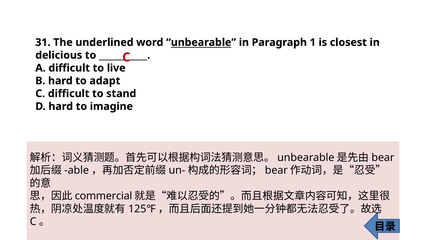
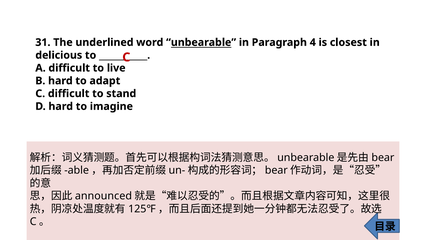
1: 1 -> 4
commercial: commercial -> announced
